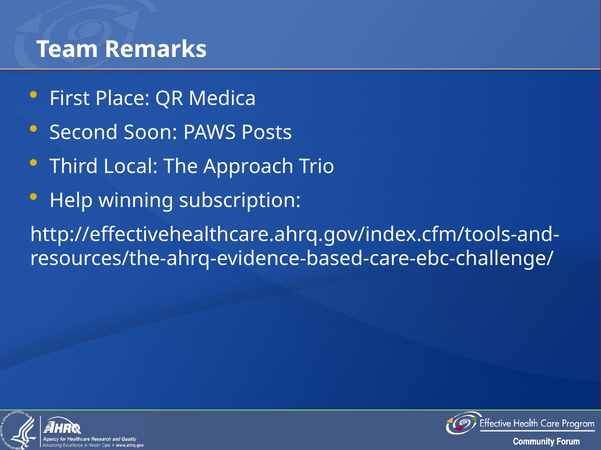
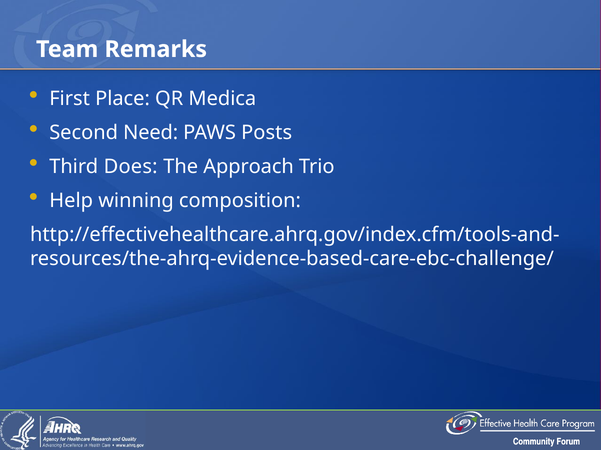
Soon: Soon -> Need
Local: Local -> Does
subscription: subscription -> composition
